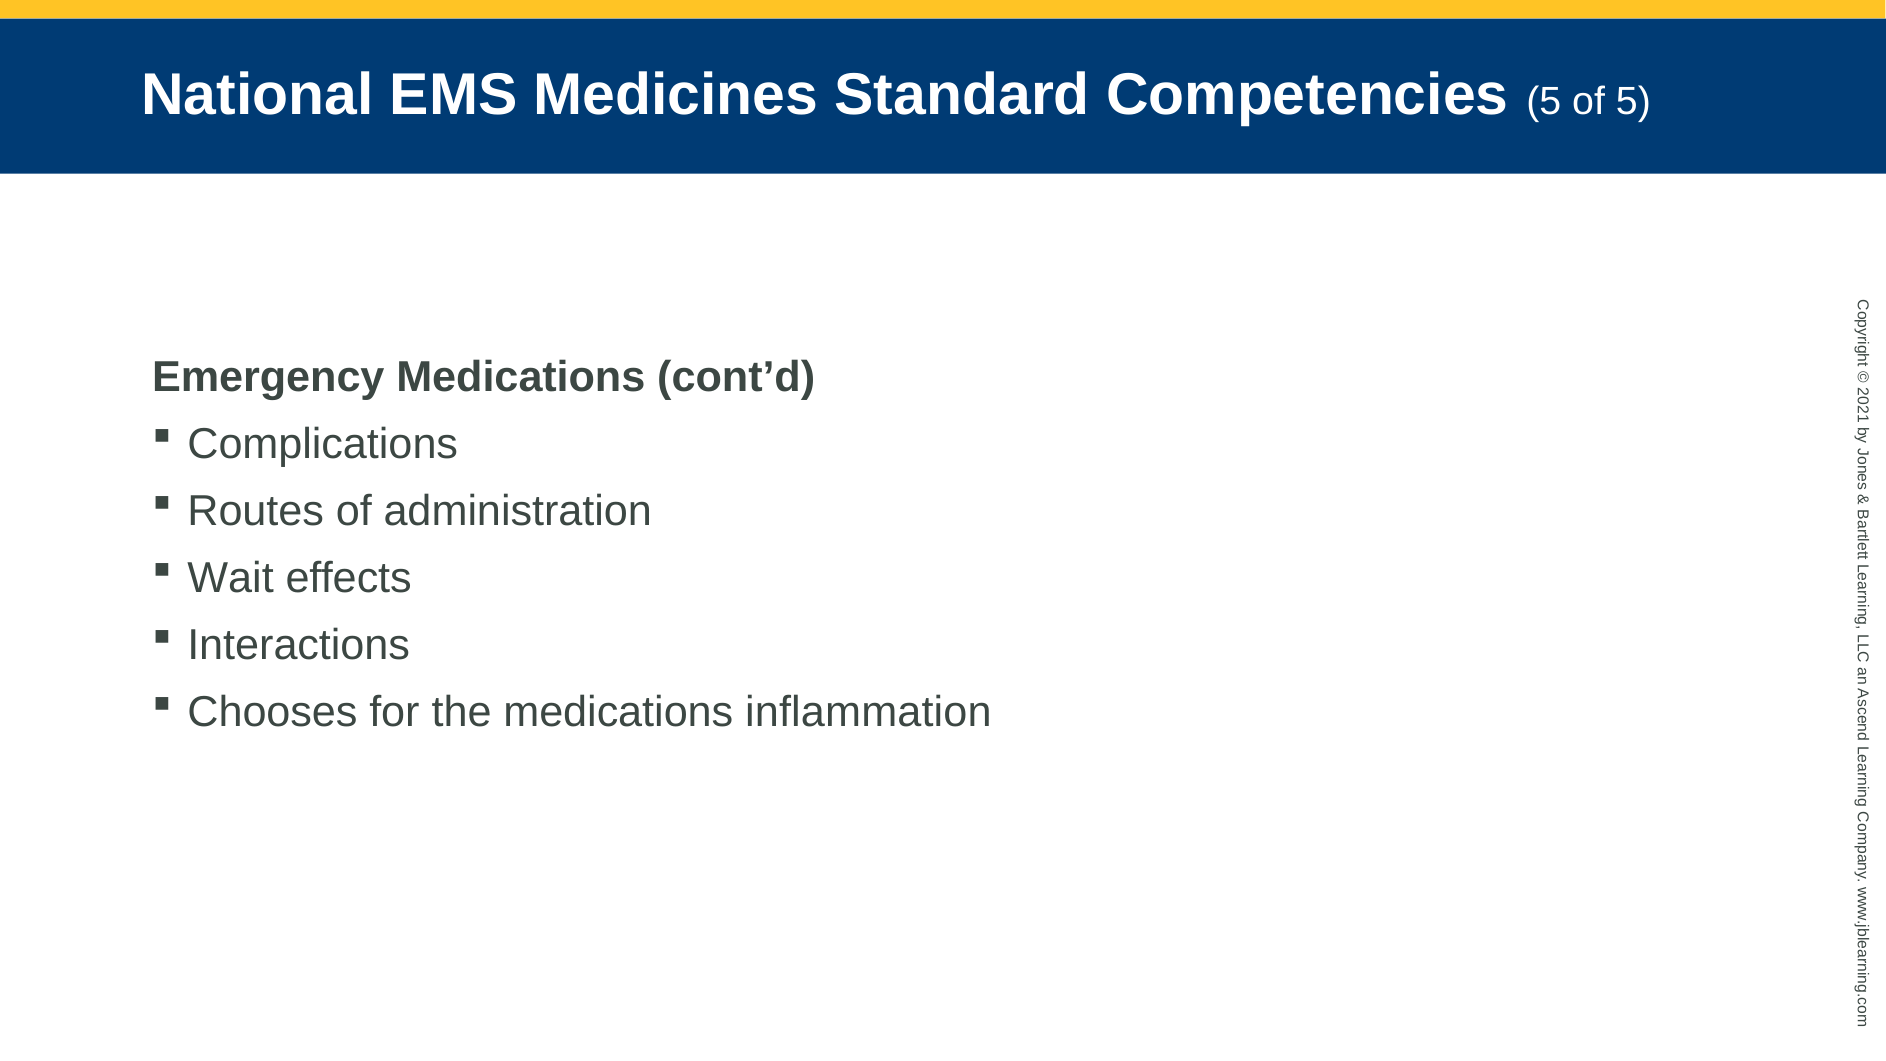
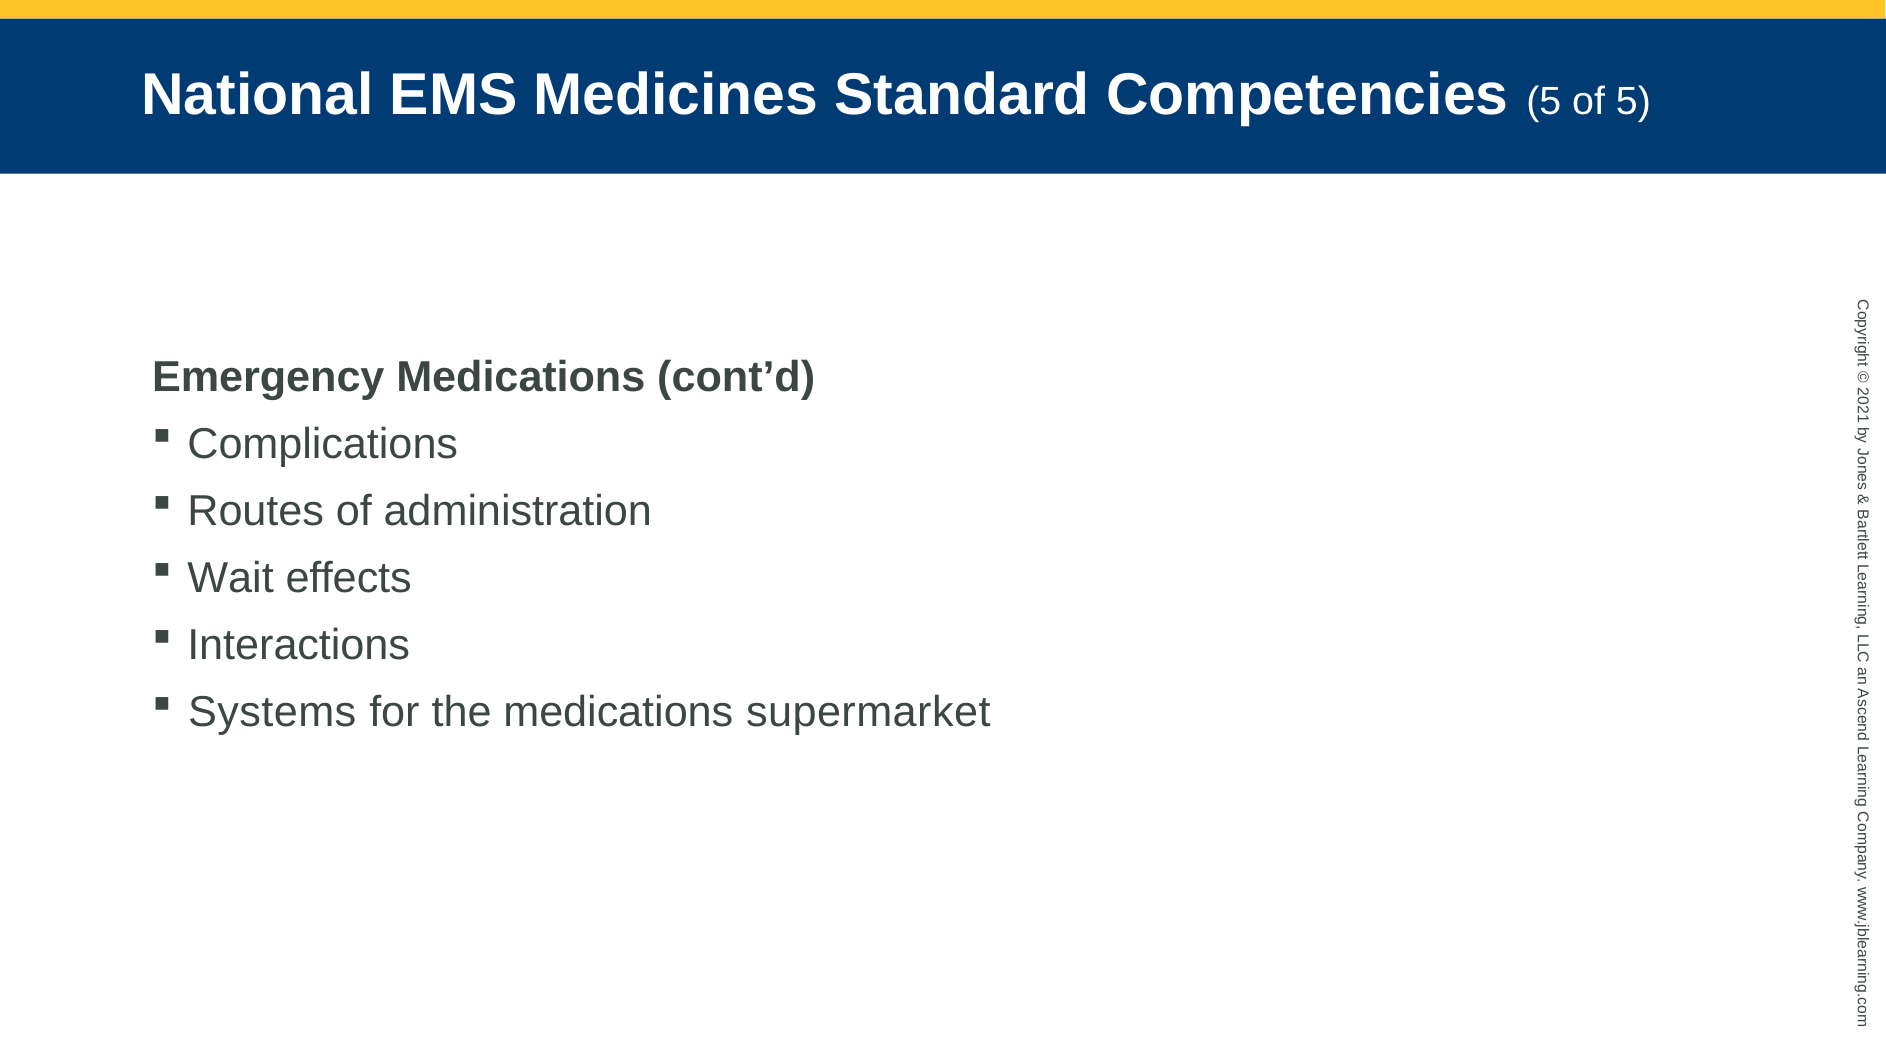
Chooses: Chooses -> Systems
inflammation: inflammation -> supermarket
